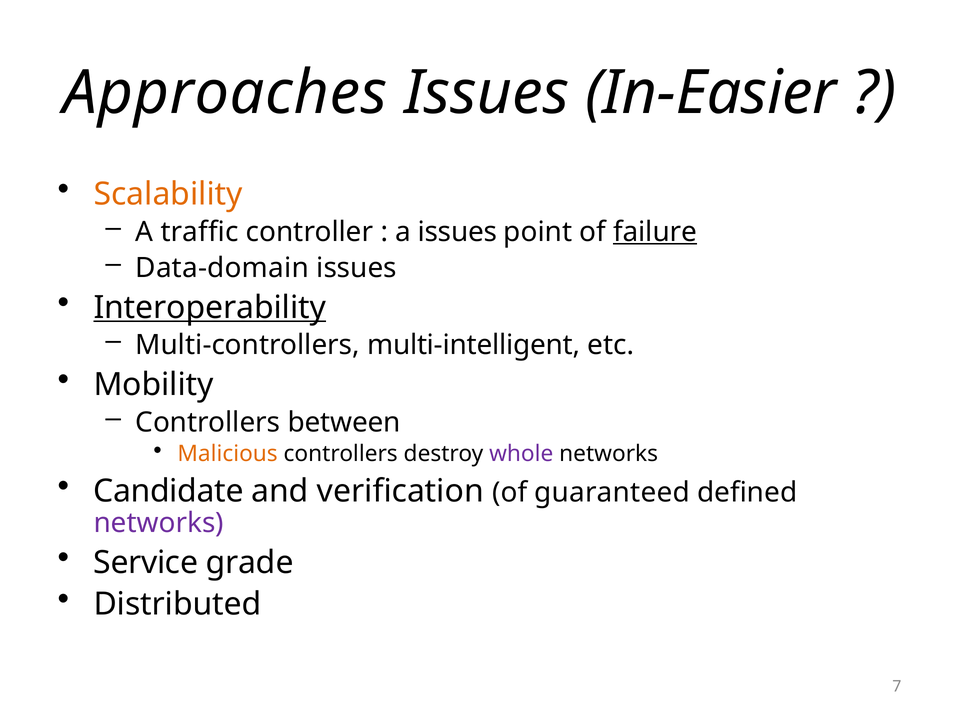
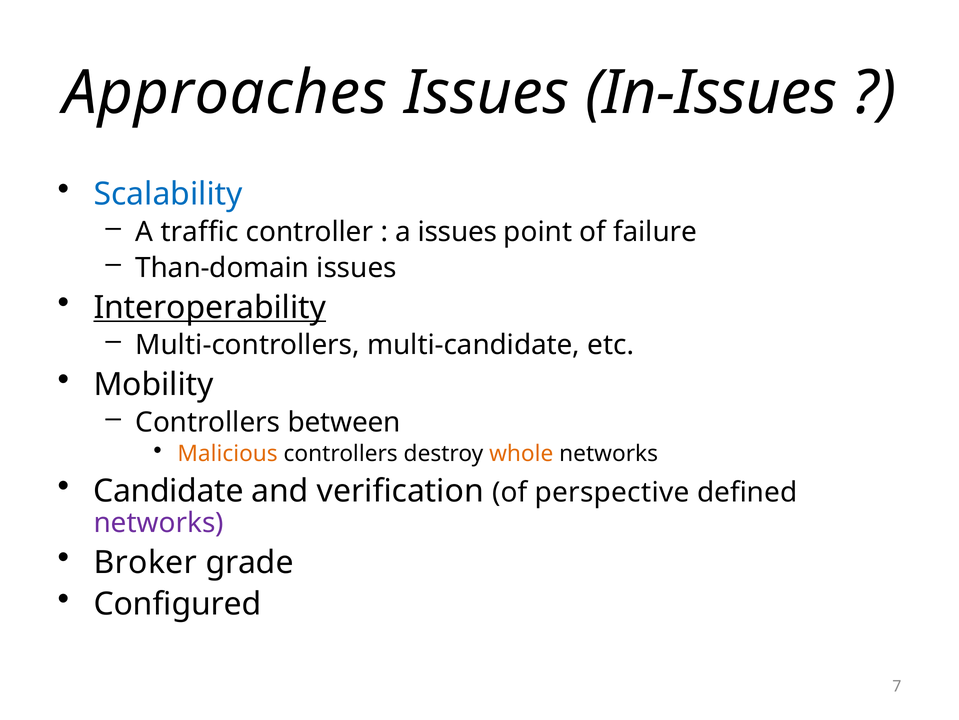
In-Easier: In-Easier -> In-Issues
Scalability colour: orange -> blue
failure underline: present -> none
Data-domain: Data-domain -> Than-domain
multi-intelligent: multi-intelligent -> multi-candidate
whole colour: purple -> orange
guaranteed: guaranteed -> perspective
Service: Service -> Broker
Distributed: Distributed -> Configured
